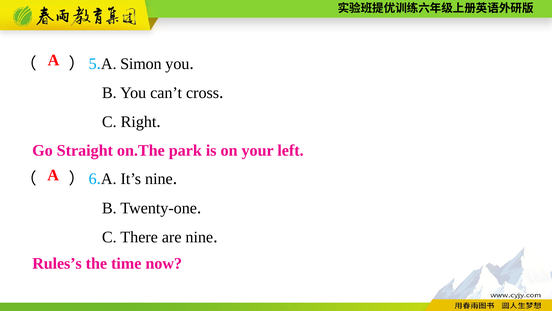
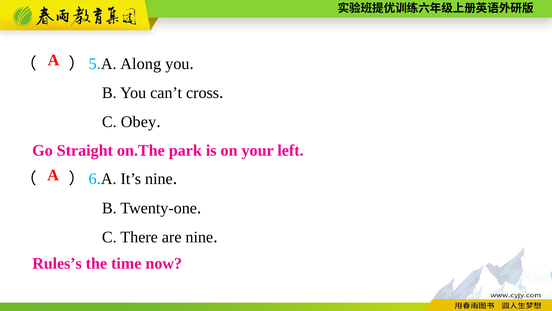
Simon: Simon -> Along
Right: Right -> Obey
